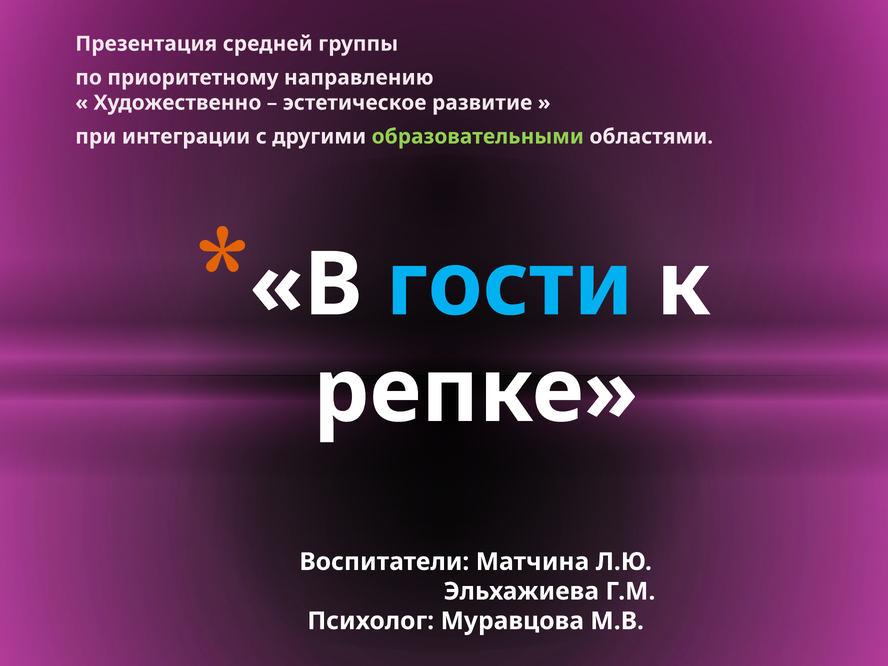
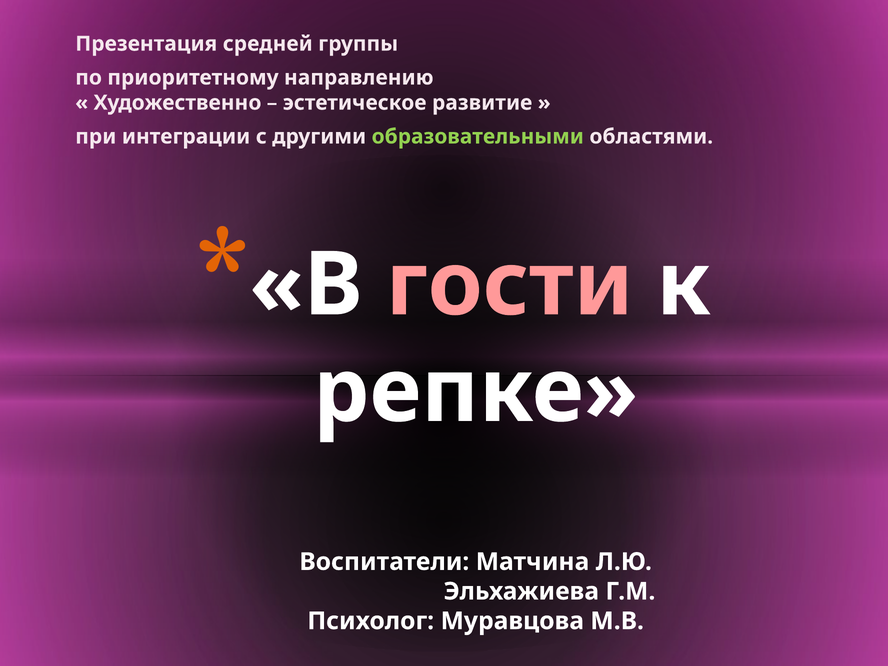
гости colour: light blue -> pink
